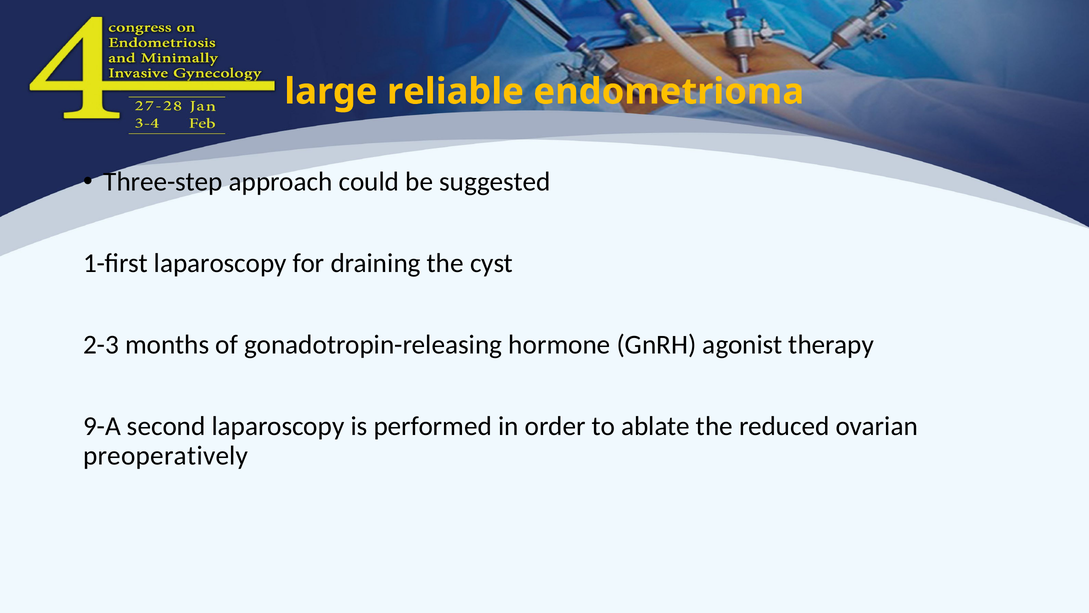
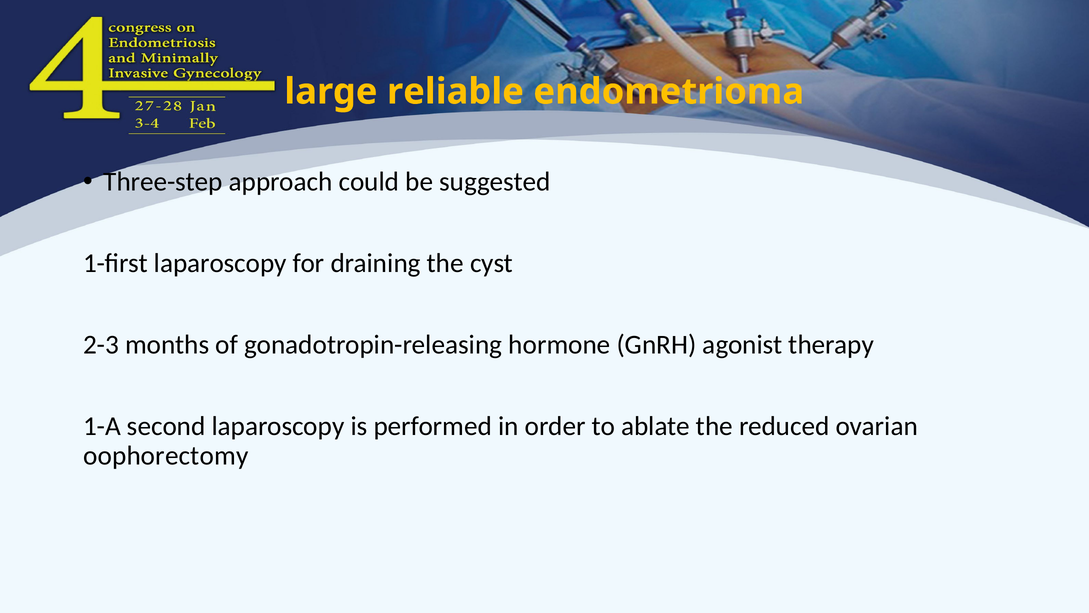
9-A: 9-A -> 1-A
preoperatively: preoperatively -> oophorectomy
